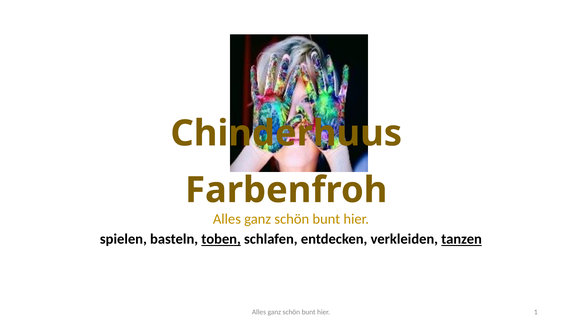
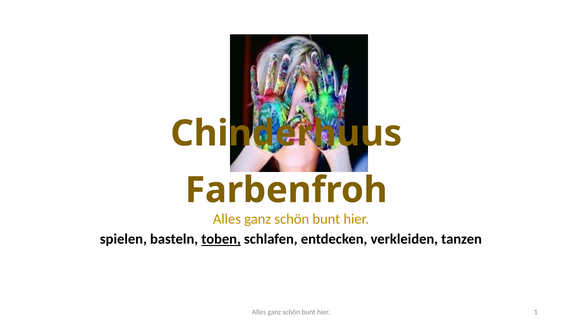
tanzen underline: present -> none
